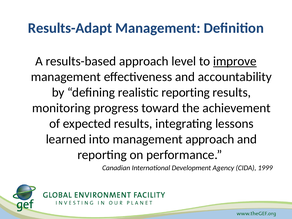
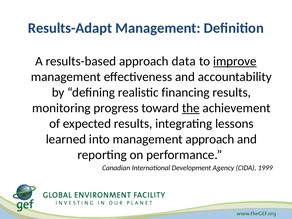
level: level -> data
realistic reporting: reporting -> financing
the underline: none -> present
